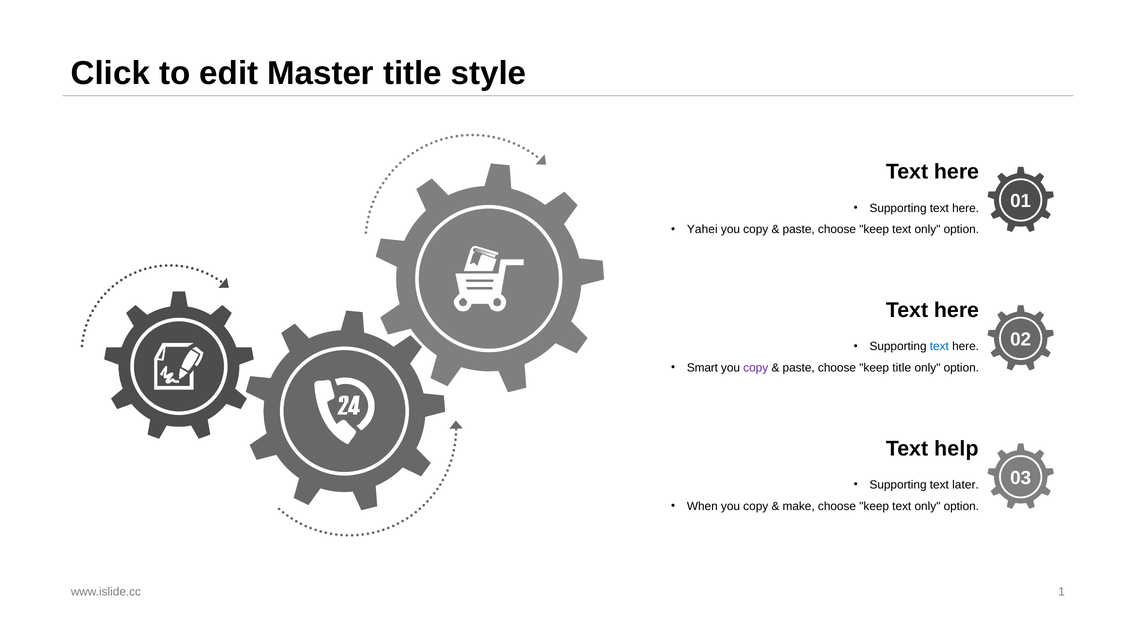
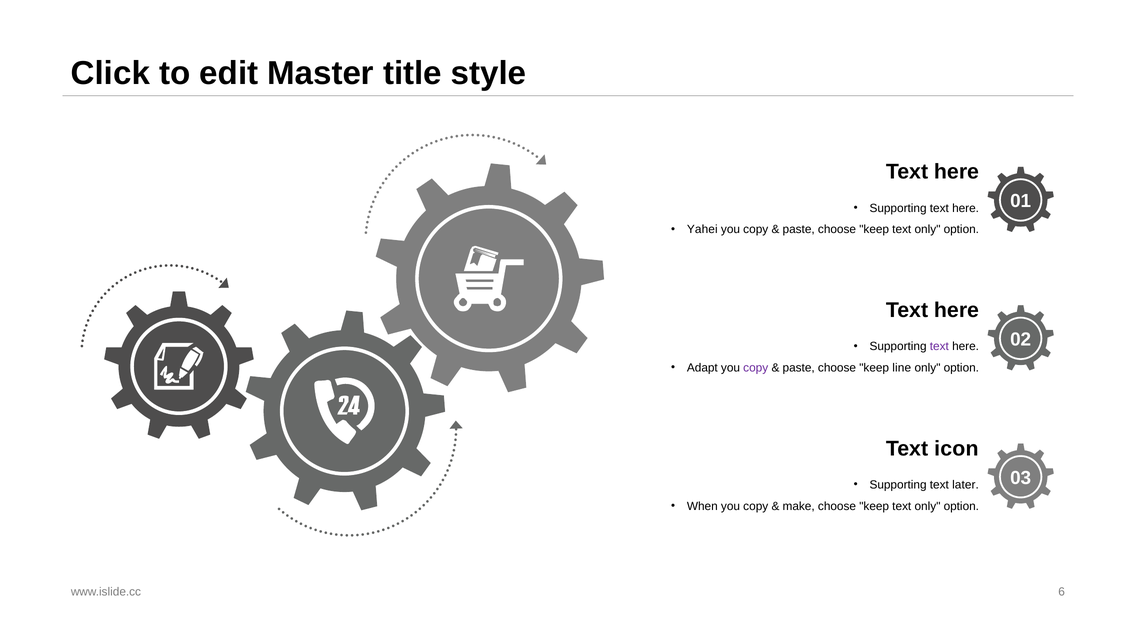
text at (939, 347) colour: blue -> purple
Smart: Smart -> Adapt
keep title: title -> line
help: help -> icon
1: 1 -> 6
